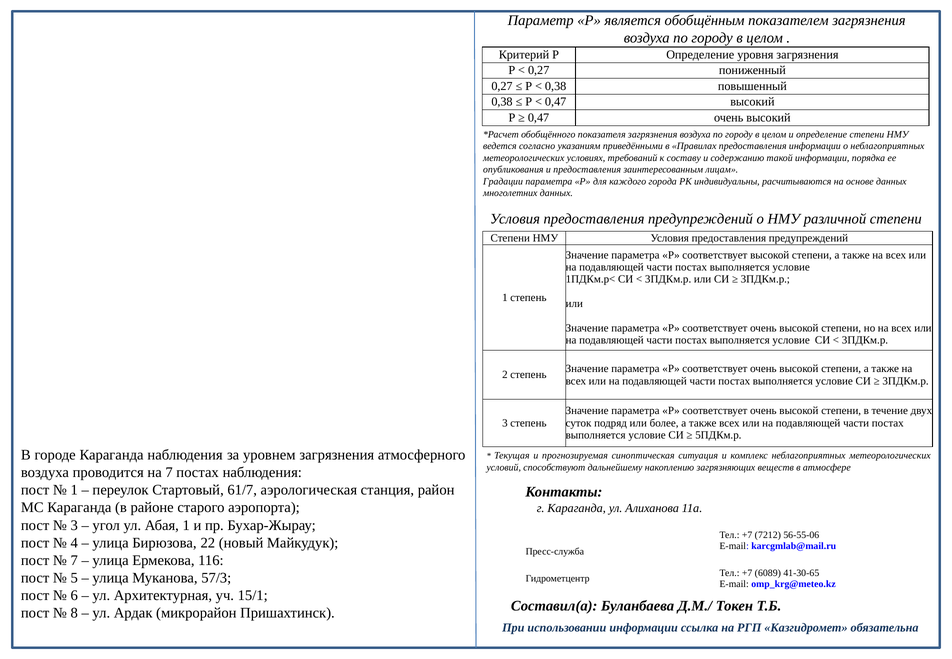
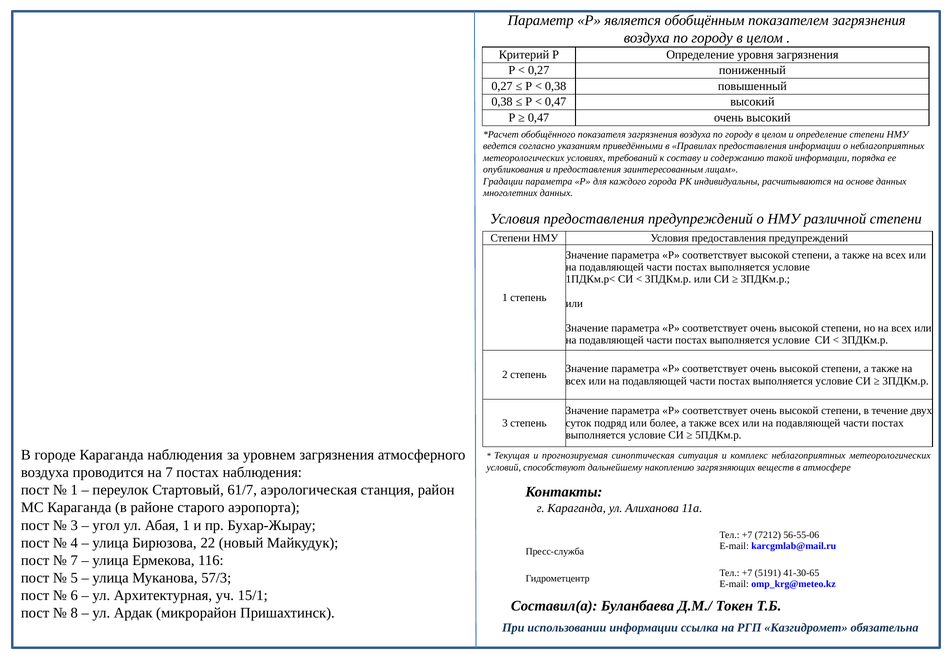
6089: 6089 -> 5191
